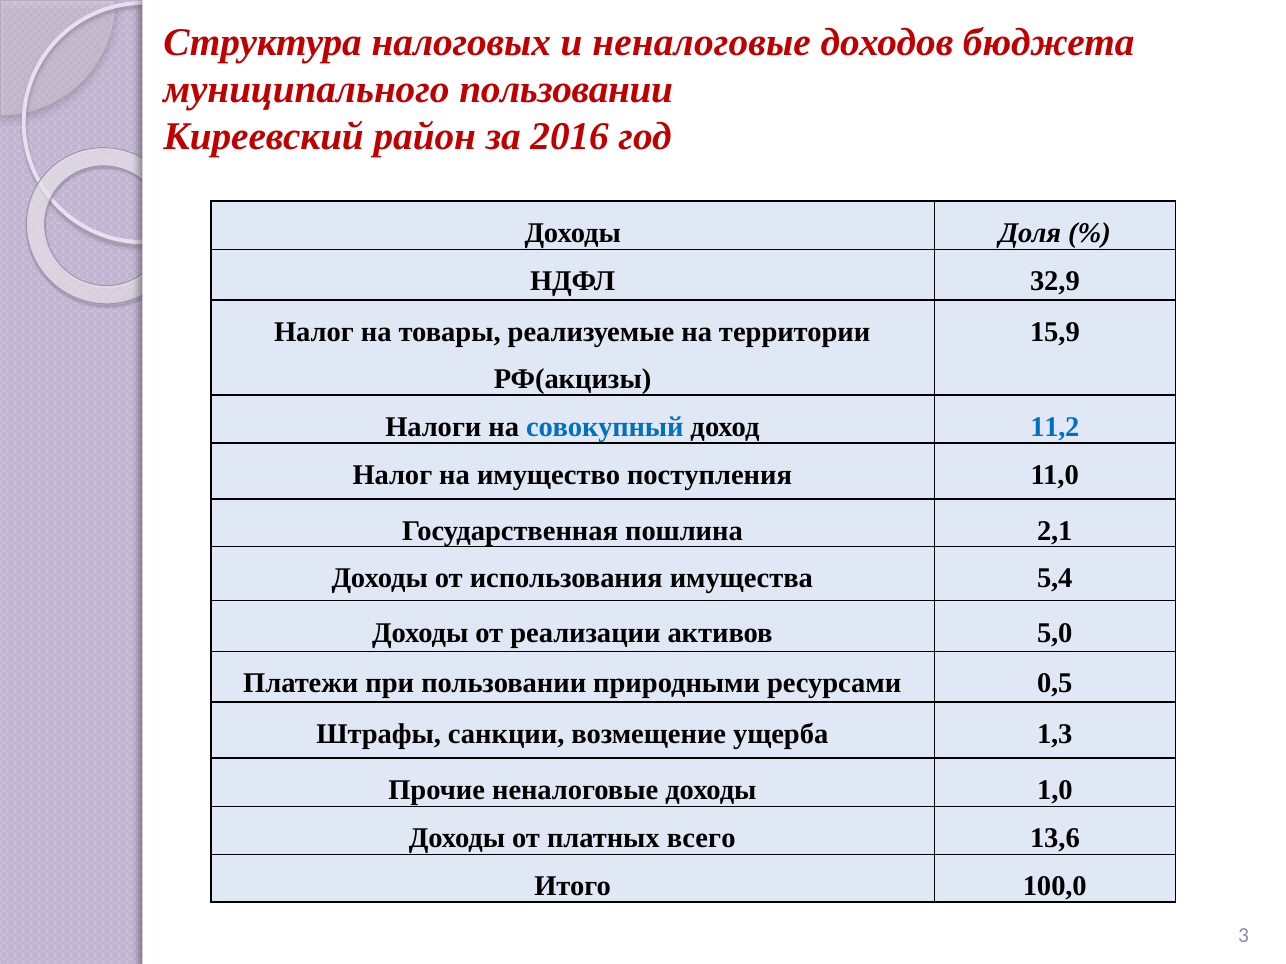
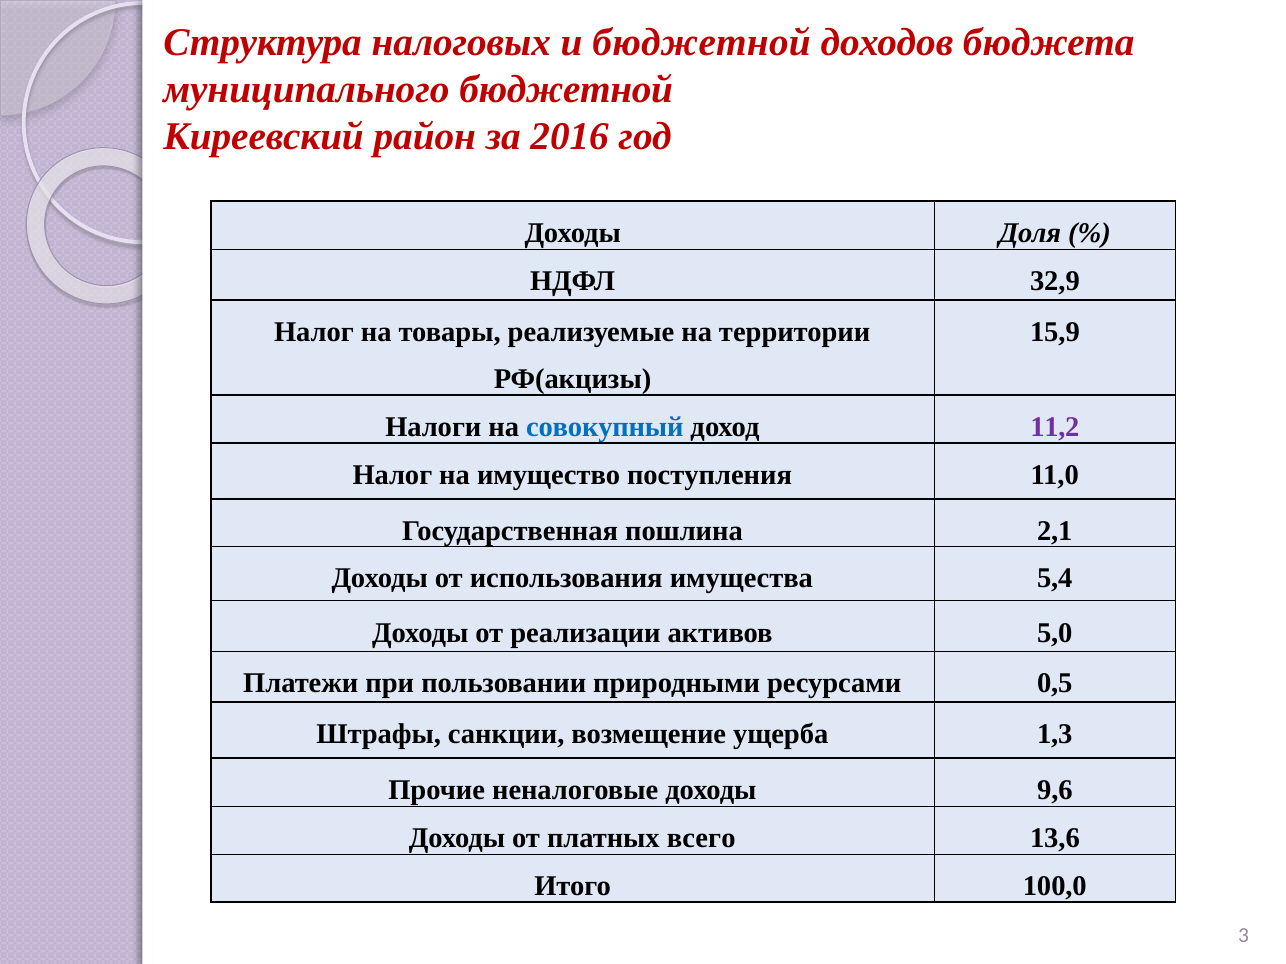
и неналоговые: неналоговые -> бюджетной
муниципального пользовании: пользовании -> бюджетной
11,2 colour: blue -> purple
1,0: 1,0 -> 9,6
